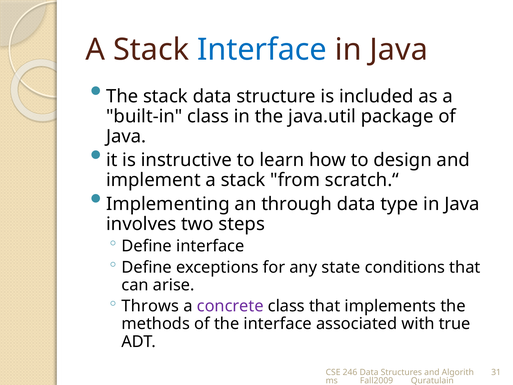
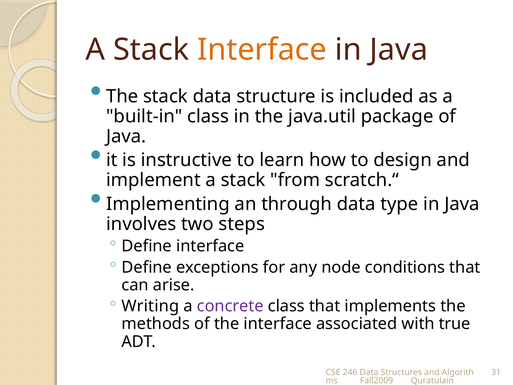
Interface at (262, 50) colour: blue -> orange
state: state -> node
Throws: Throws -> Writing
